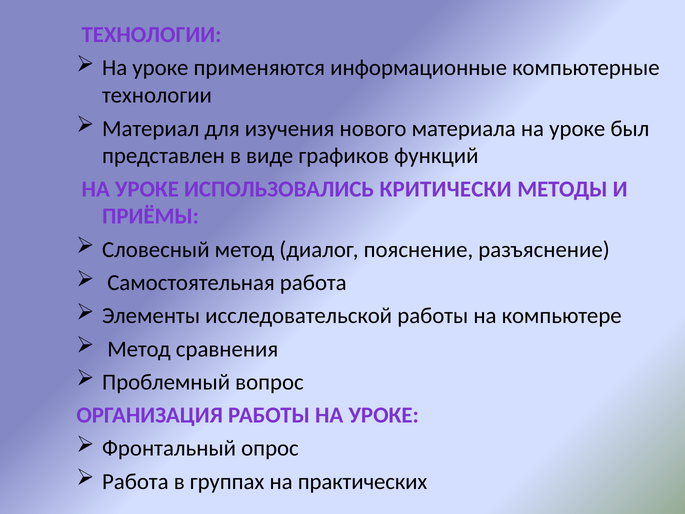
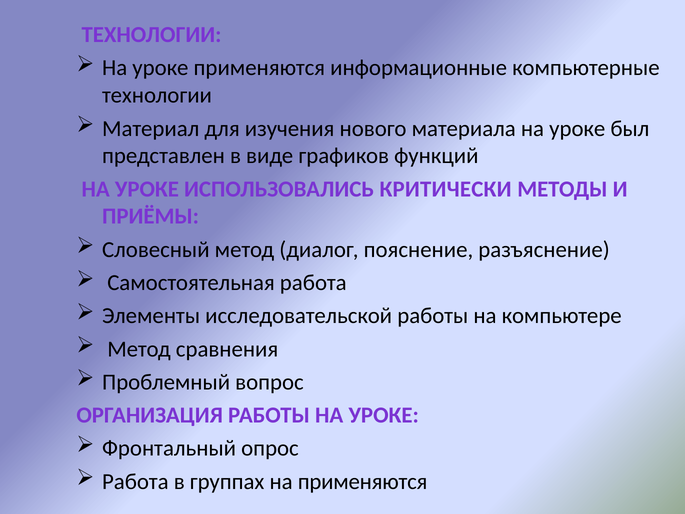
на практических: практических -> применяются
